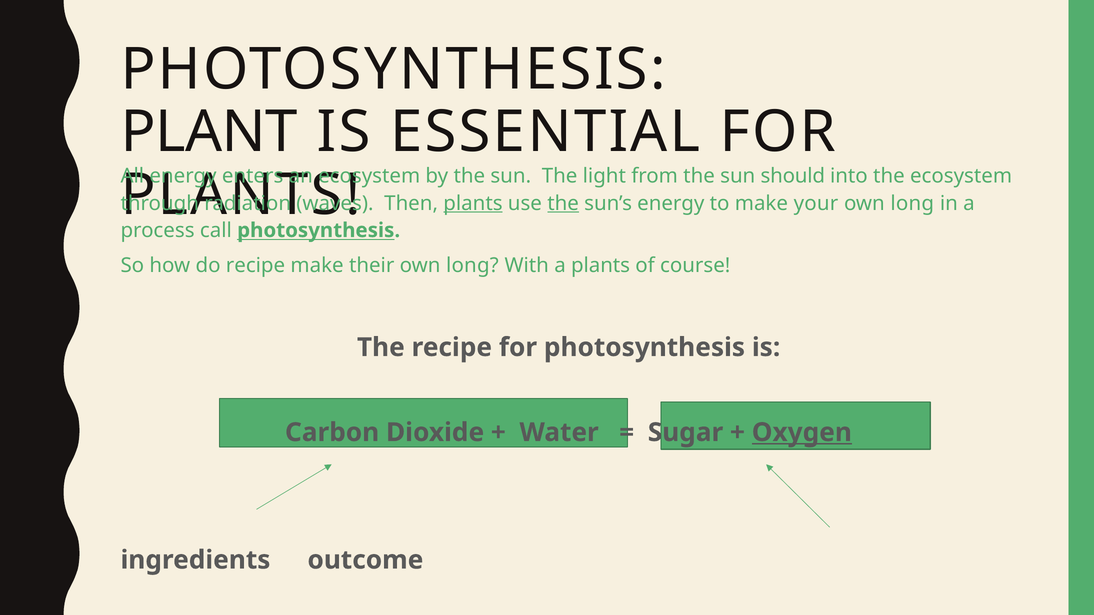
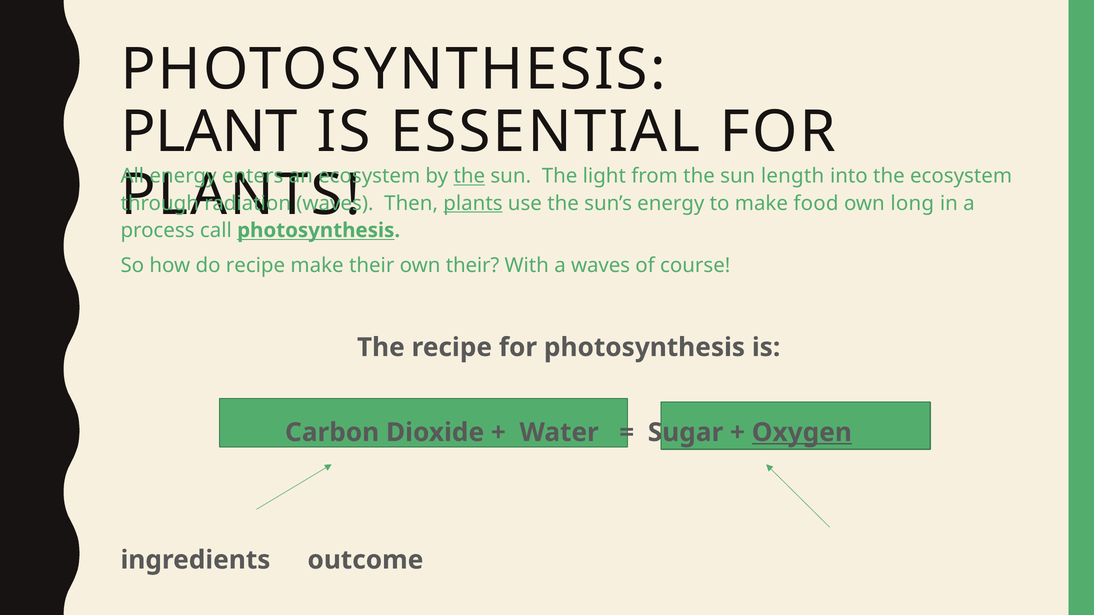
the at (469, 176) underline: none -> present
should: should -> length
the at (563, 203) underline: present -> none
your: your -> food
their own long: long -> their
a plants: plants -> waves
